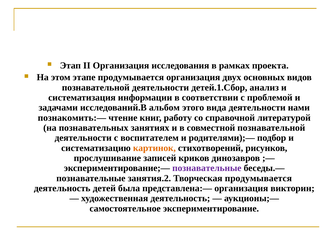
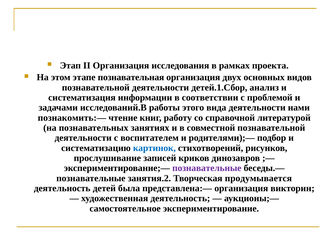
этапе продумывается: продумывается -> познавательная
альбом: альбом -> работы
картинок colour: orange -> blue
